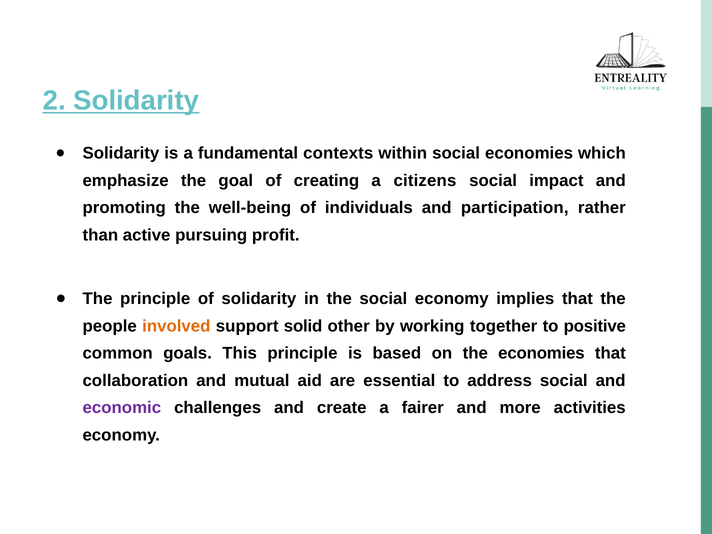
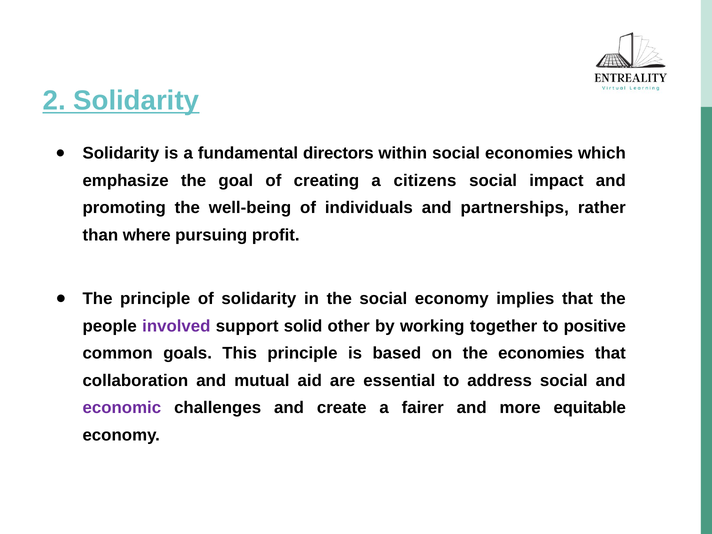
contexts: contexts -> directors
participation: participation -> partnerships
active: active -> where
involved colour: orange -> purple
activities: activities -> equitable
